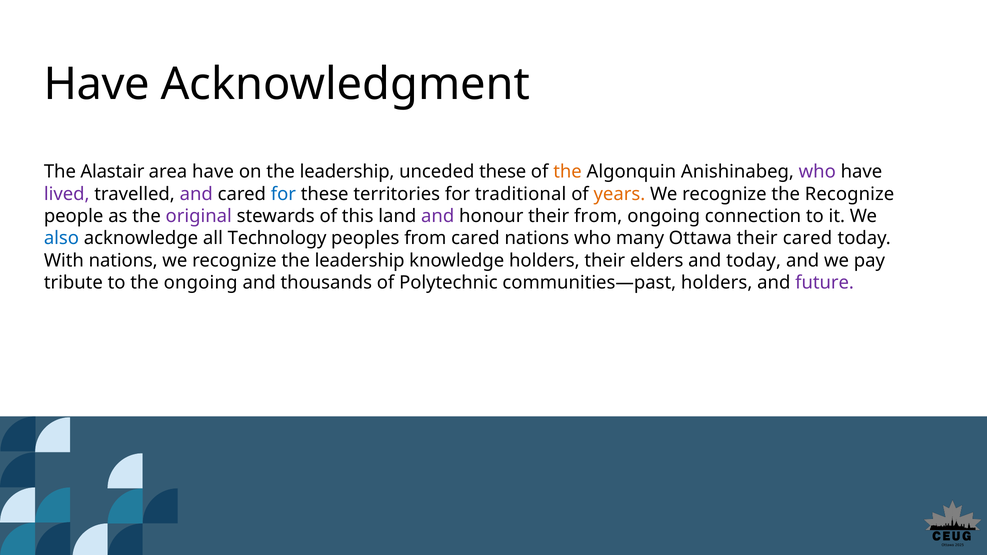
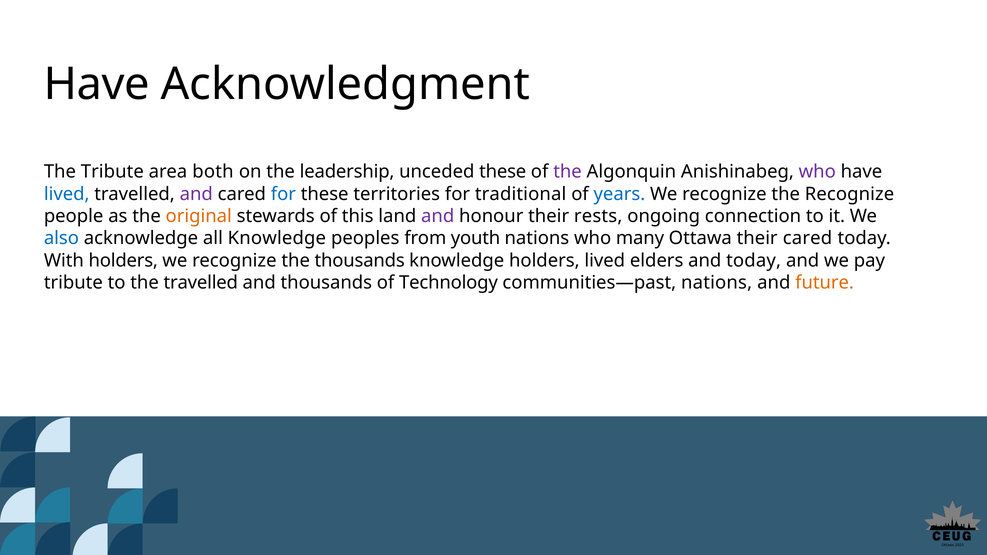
The Alastair: Alastair -> Tribute
area have: have -> both
the at (567, 172) colour: orange -> purple
lived at (67, 194) colour: purple -> blue
years colour: orange -> blue
original colour: purple -> orange
their from: from -> rests
all Technology: Technology -> Knowledge
from cared: cared -> youth
With nations: nations -> holders
recognize the leadership: leadership -> thousands
holders their: their -> lived
the ongoing: ongoing -> travelled
Polytechnic: Polytechnic -> Technology
communities—past holders: holders -> nations
future colour: purple -> orange
